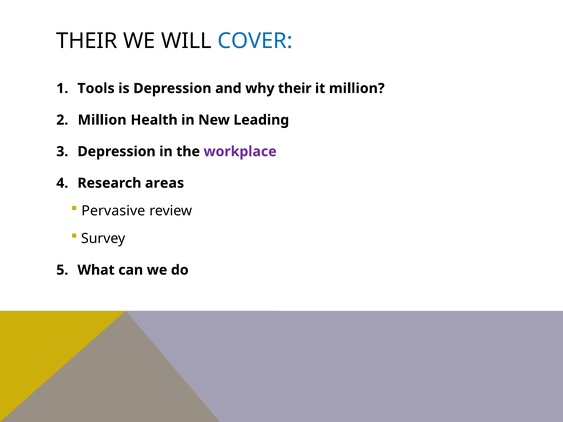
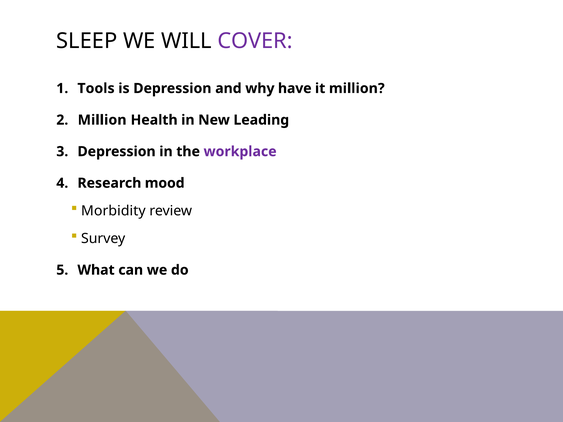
THEIR at (87, 41): THEIR -> SLEEP
COVER colour: blue -> purple
why their: their -> have
areas: areas -> mood
Pervasive: Pervasive -> Morbidity
